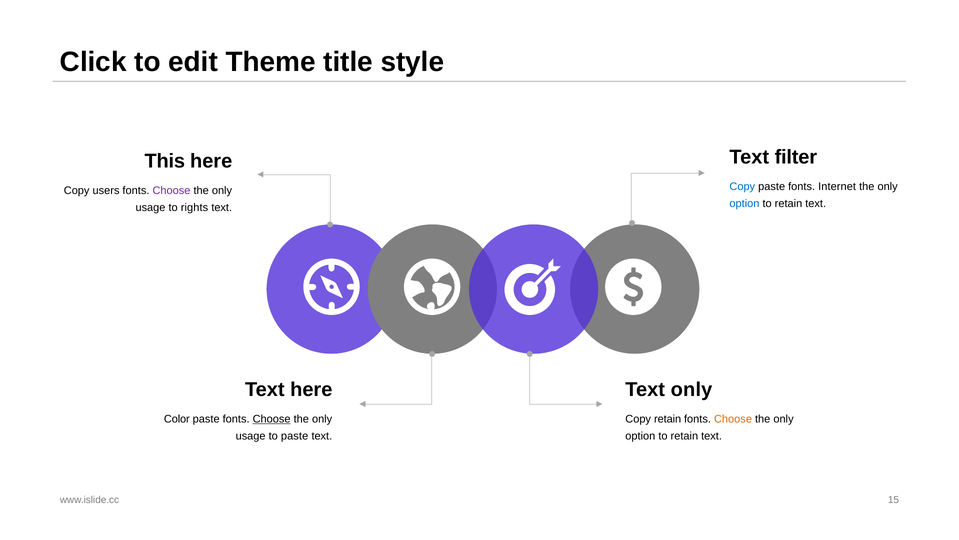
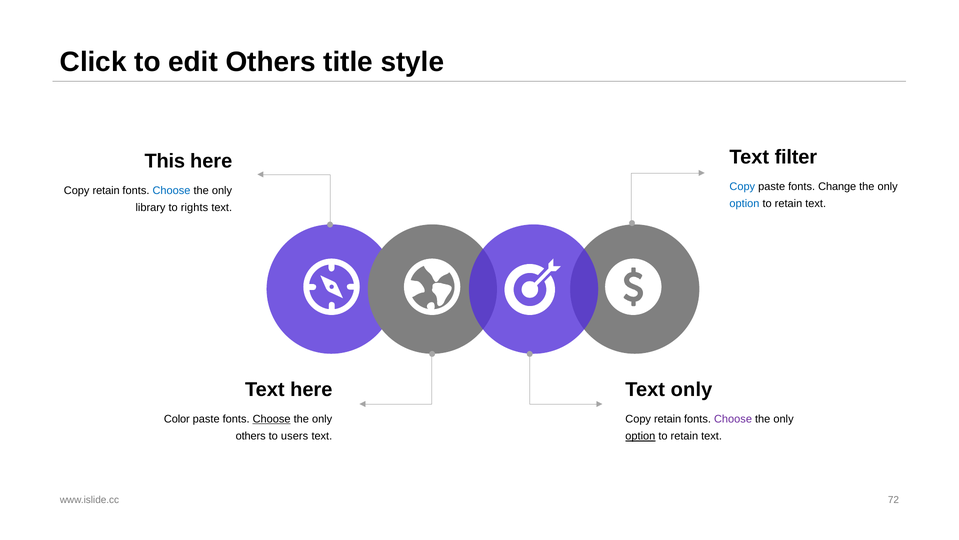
edit Theme: Theme -> Others
Internet: Internet -> Change
users at (106, 190): users -> retain
Choose at (171, 190) colour: purple -> blue
usage at (150, 207): usage -> library
Choose at (733, 419) colour: orange -> purple
usage at (251, 436): usage -> others
to paste: paste -> users
option at (640, 436) underline: none -> present
15: 15 -> 72
